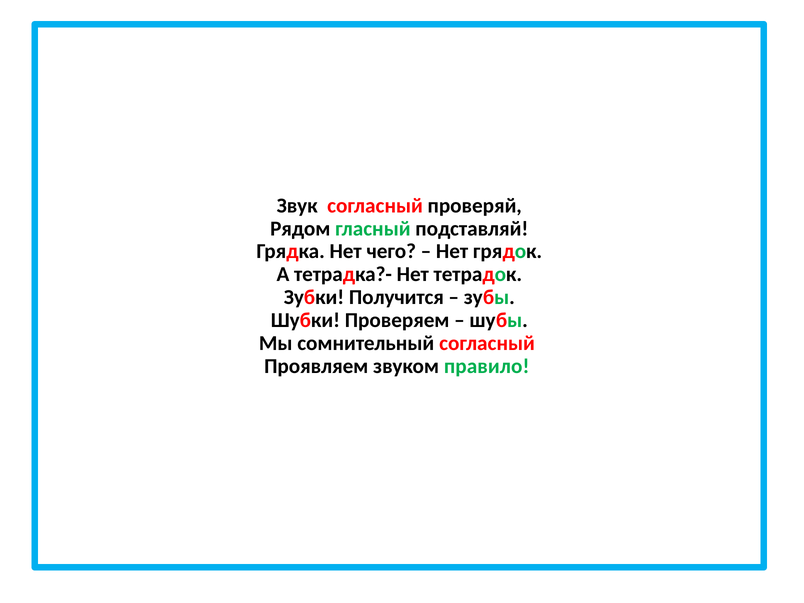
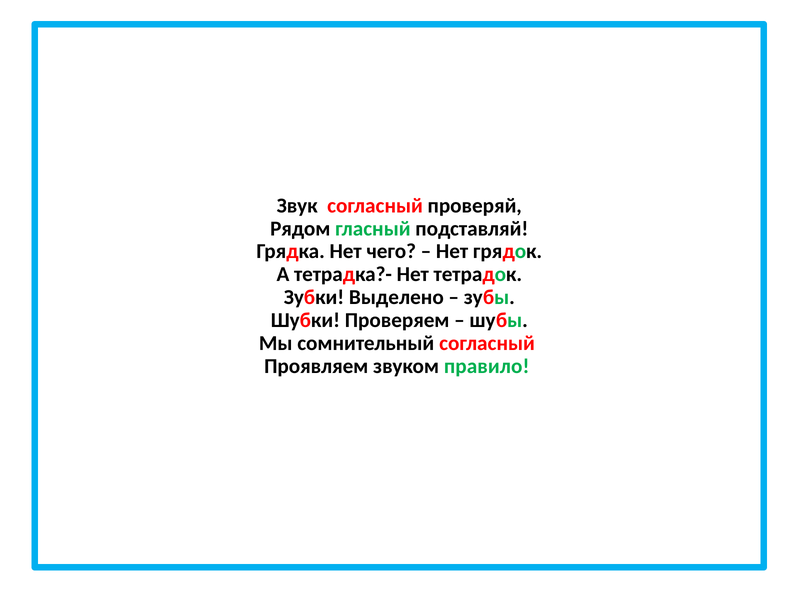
Получится: Получится -> Выделено
